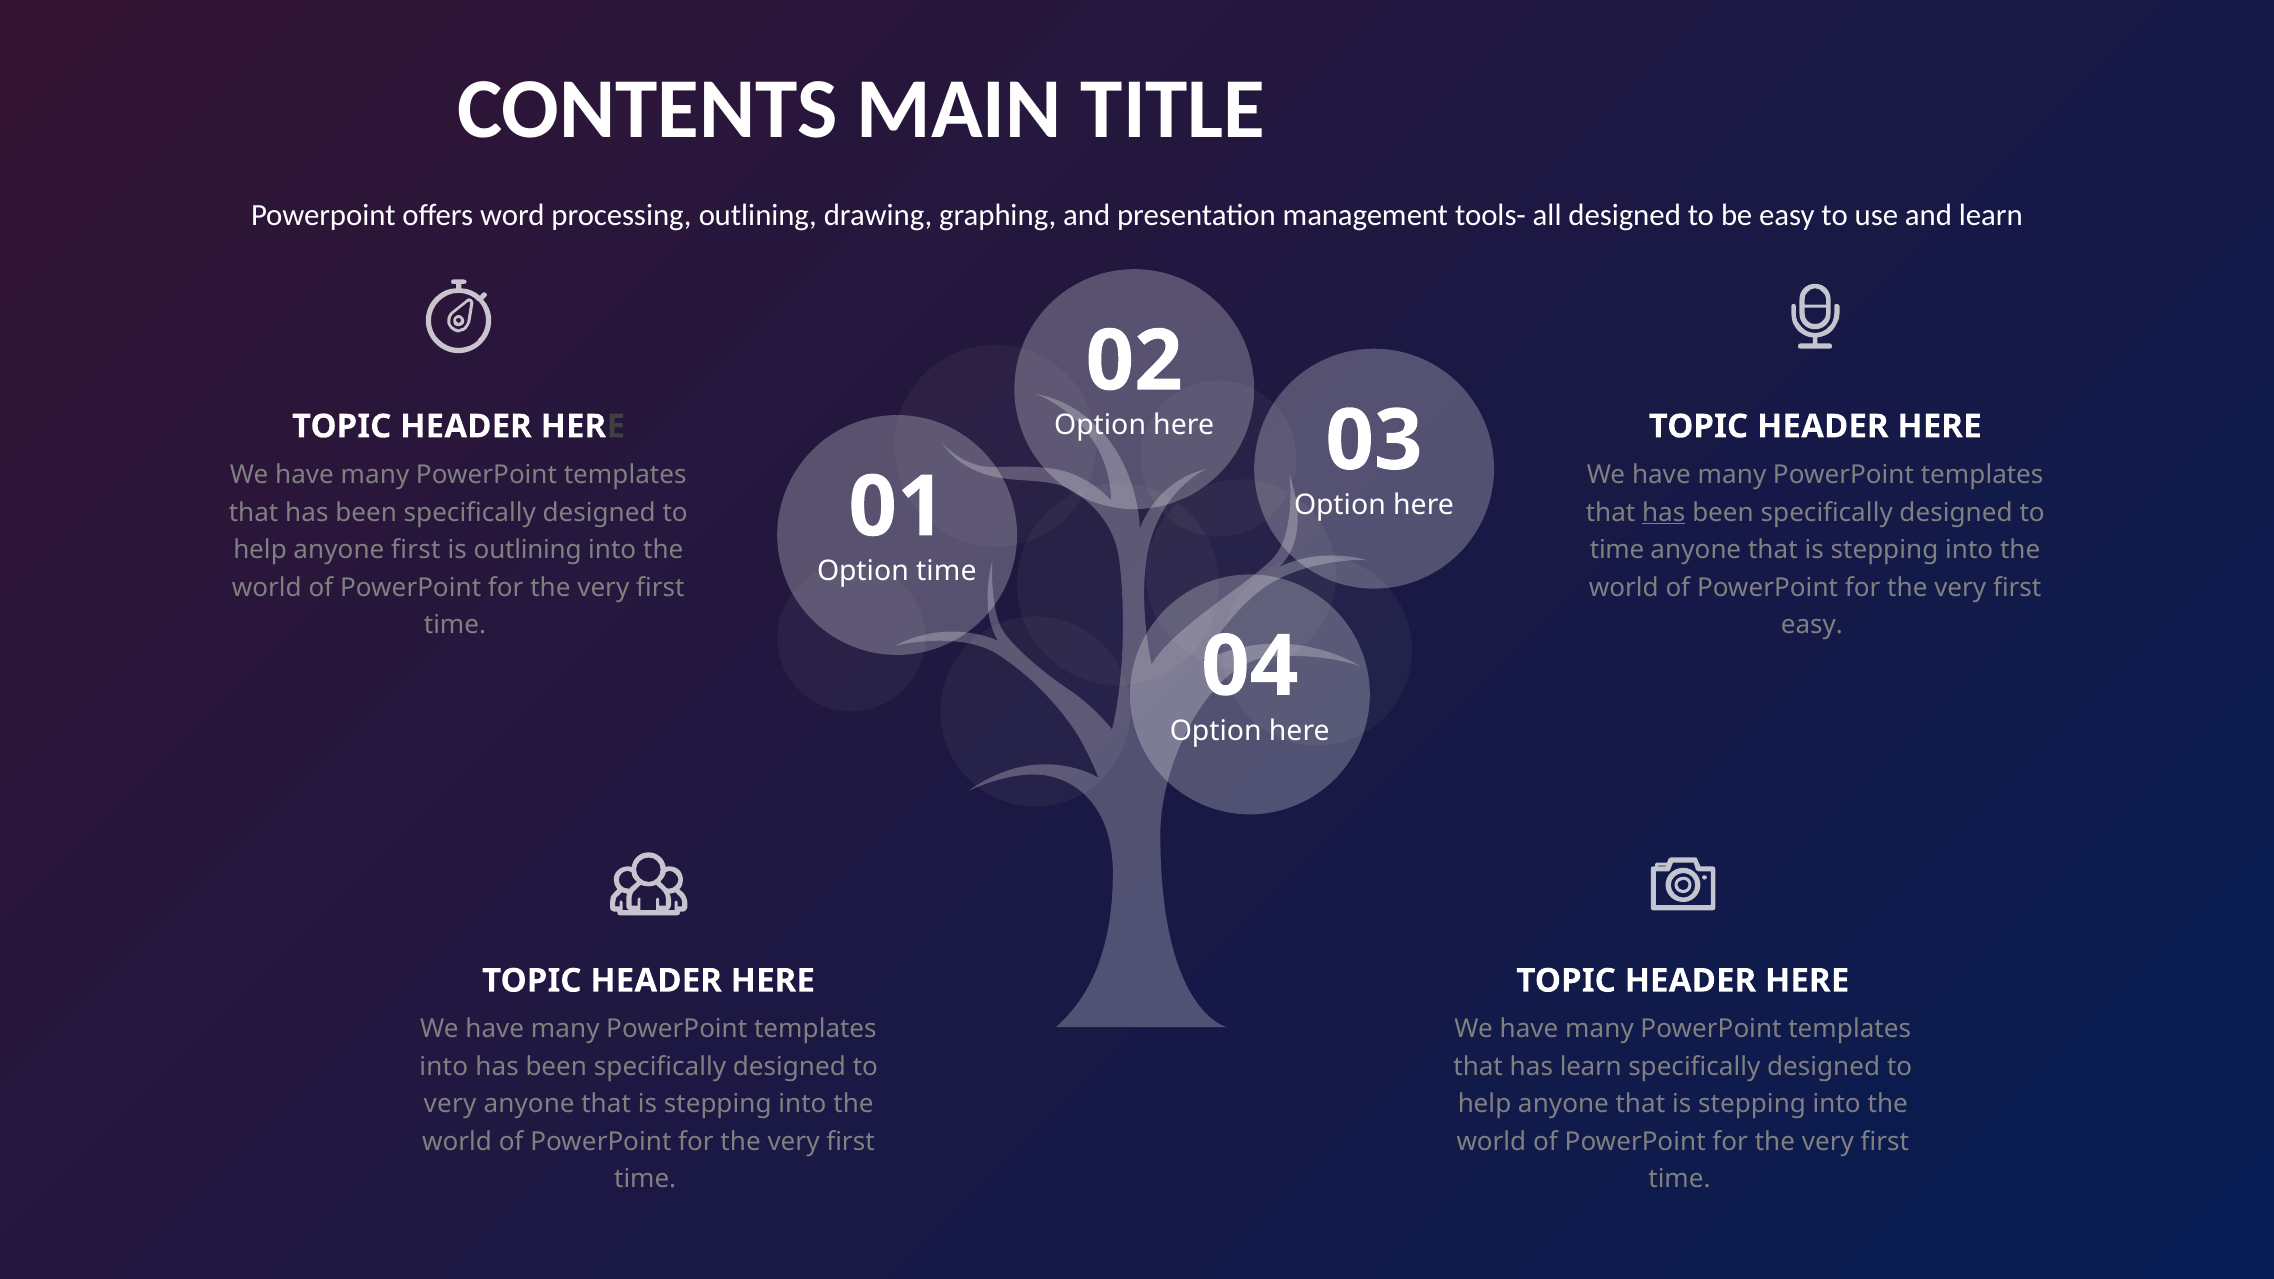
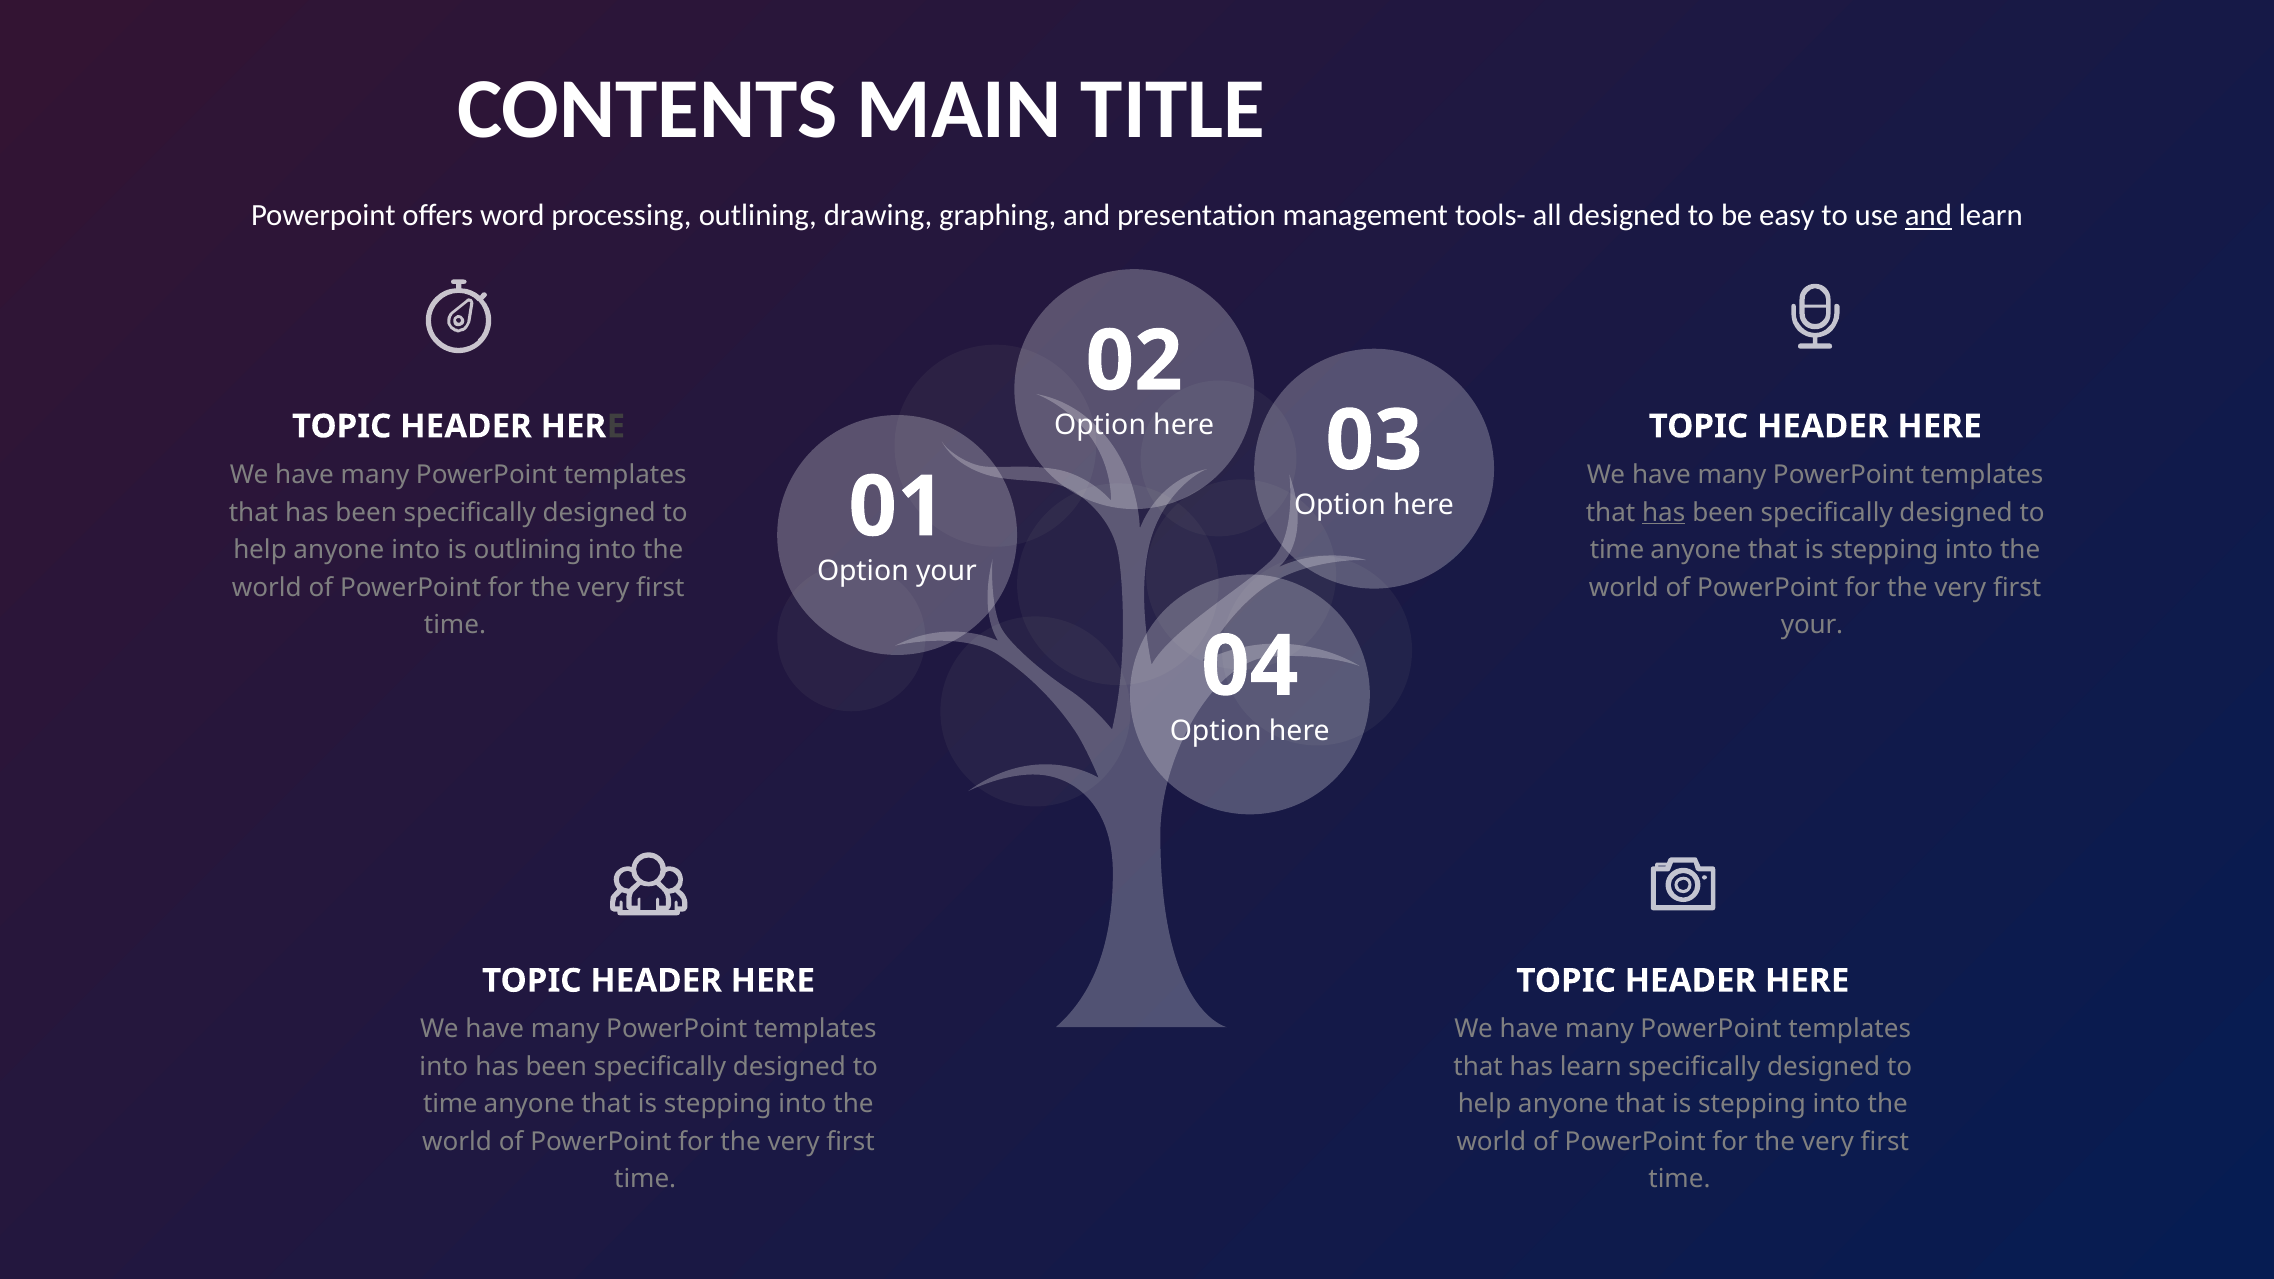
and at (1928, 216) underline: none -> present
anyone first: first -> into
Option time: time -> your
easy at (1812, 625): easy -> your
very at (450, 1104): very -> time
